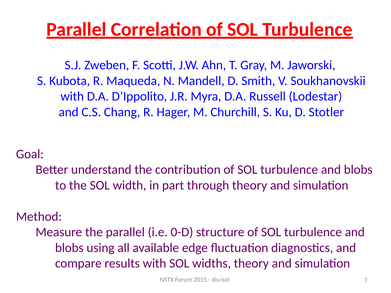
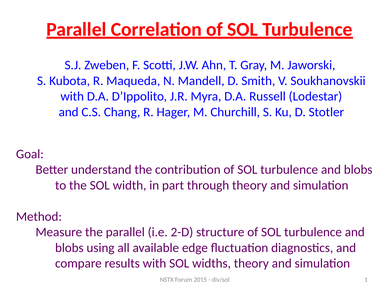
0-D: 0-D -> 2-D
